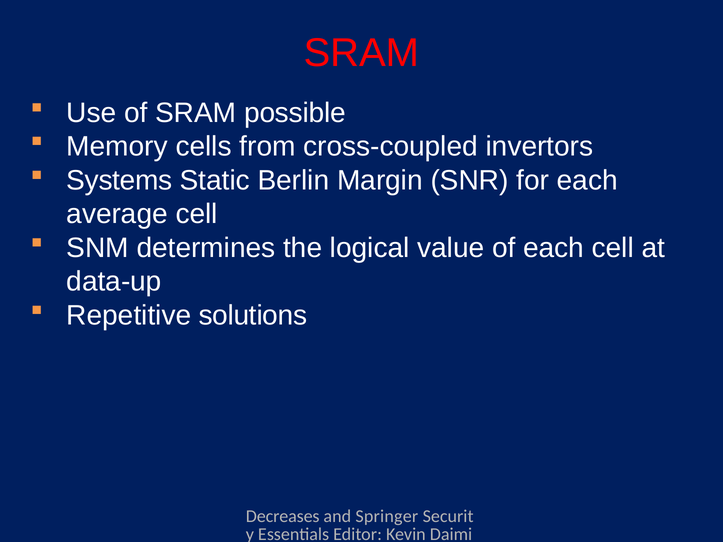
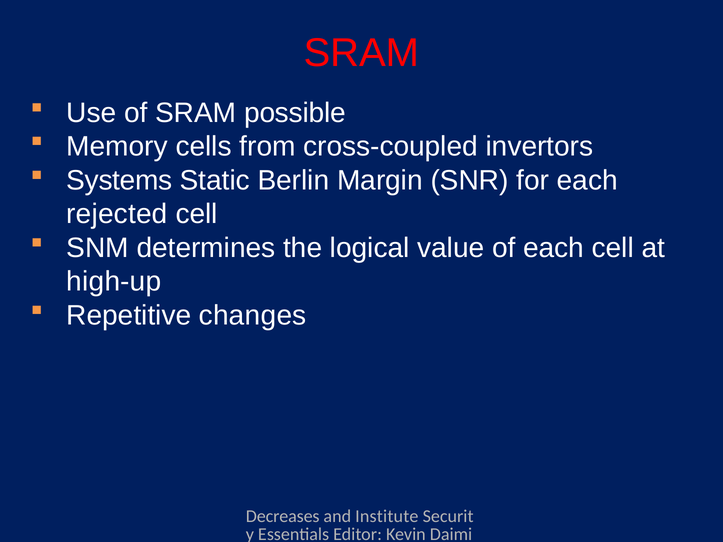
average: average -> rejected
data-up: data-up -> high-up
solutions: solutions -> changes
and Springer: Springer -> Institute
